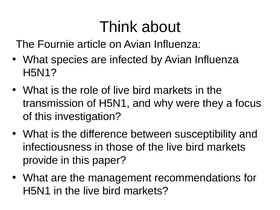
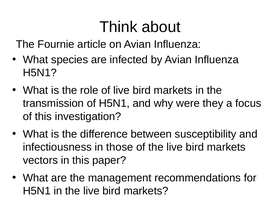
provide: provide -> vectors
